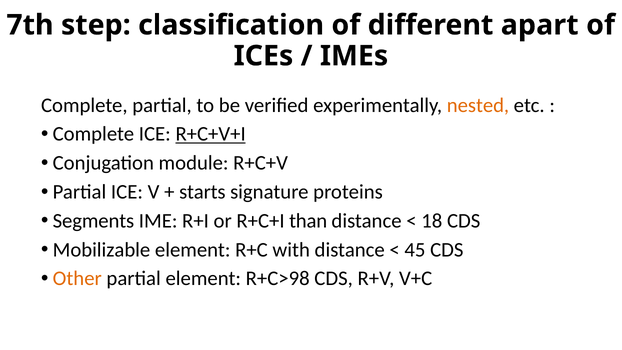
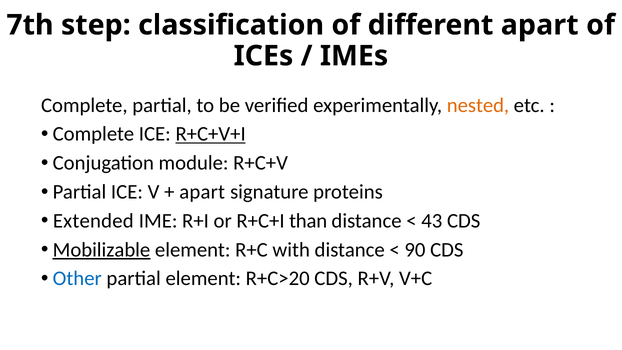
starts at (202, 192): starts -> apart
Segments: Segments -> Extended
18: 18 -> 43
Mobilizable underline: none -> present
45: 45 -> 90
Other colour: orange -> blue
R+C>98: R+C>98 -> R+C>20
